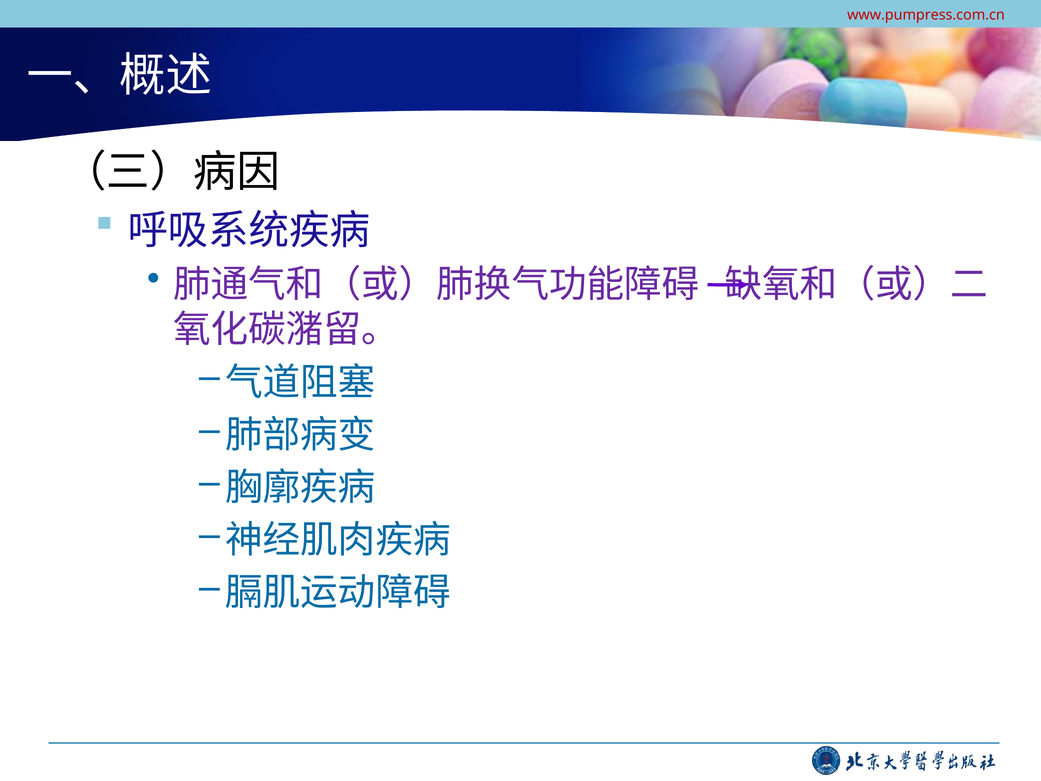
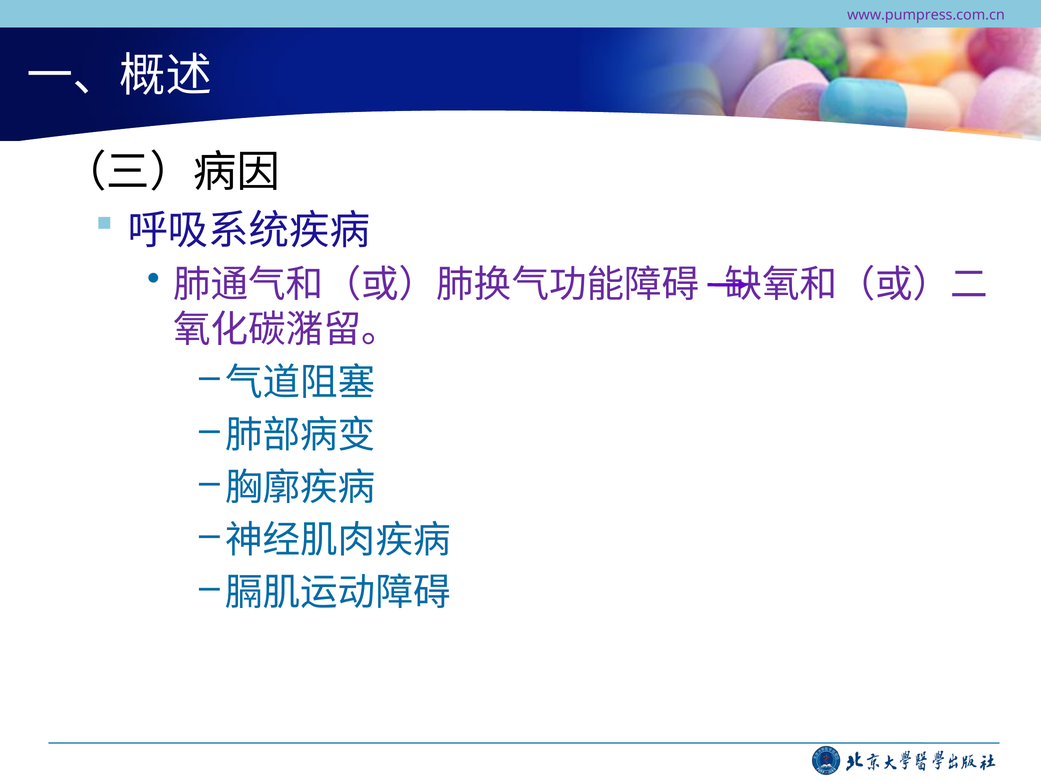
www.pumpress.com.cn colour: red -> purple
